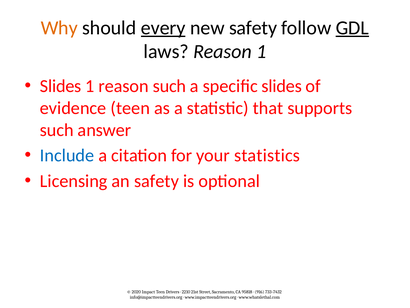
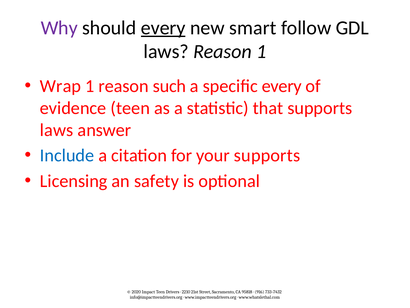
Why colour: orange -> purple
new safety: safety -> smart
GDL underline: present -> none
Slides at (61, 86): Slides -> Wrap
specific slides: slides -> every
such at (57, 130): such -> laws
your statistics: statistics -> supports
